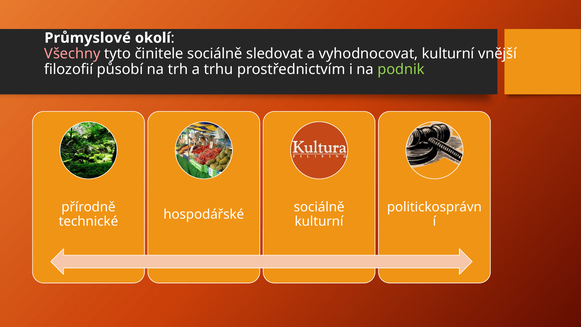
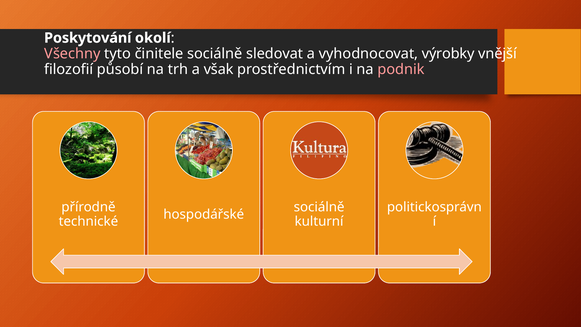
Průmyslové: Průmyslové -> Poskytování
vyhodnocovat kulturní: kulturní -> výrobky
trhu: trhu -> však
podnik colour: light green -> pink
